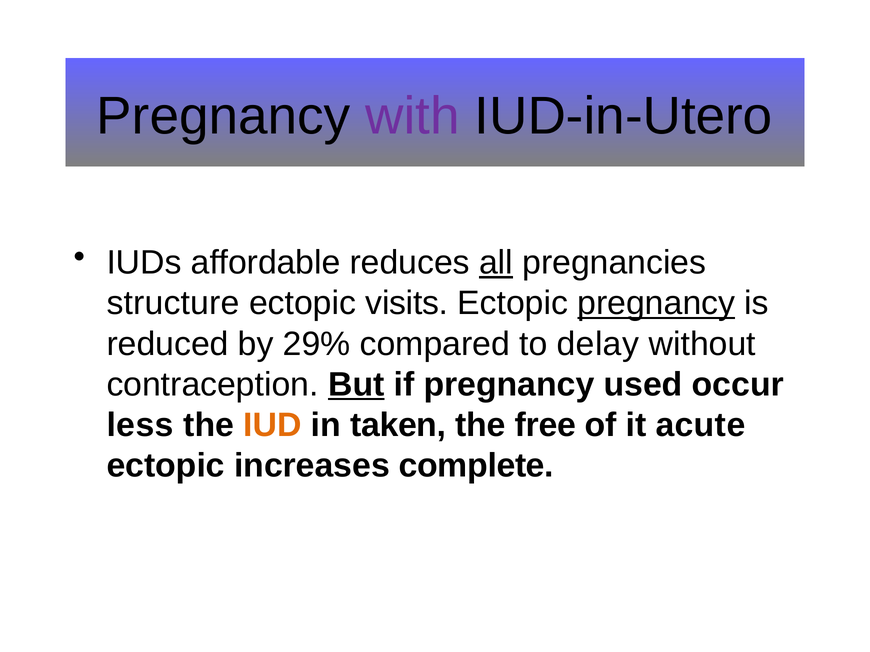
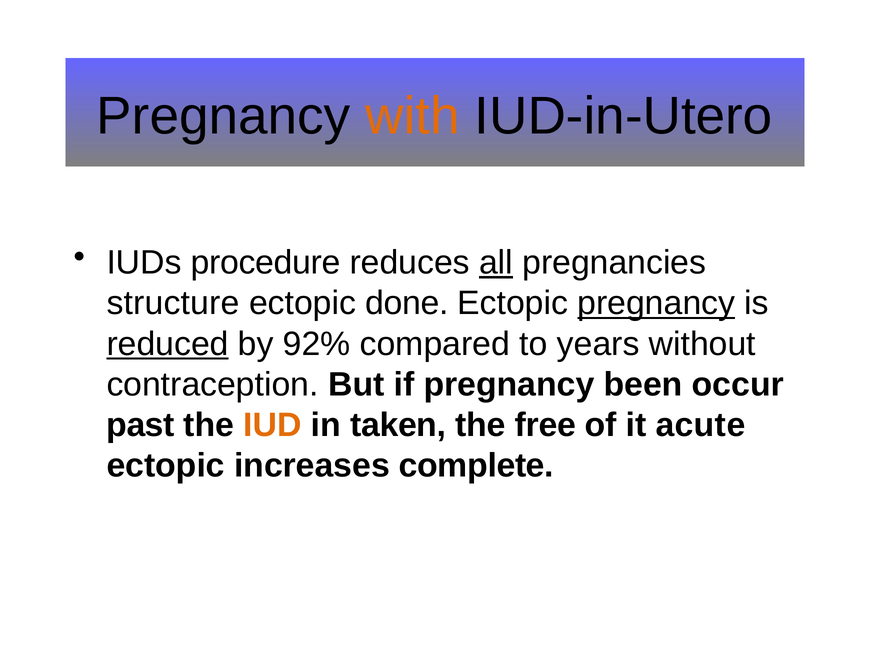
with colour: purple -> orange
affordable: affordable -> procedure
visits: visits -> done
reduced underline: none -> present
29%: 29% -> 92%
delay: delay -> years
But underline: present -> none
used: used -> been
less: less -> past
